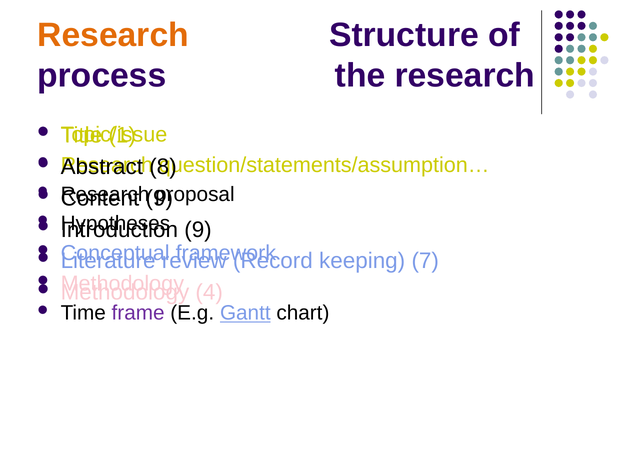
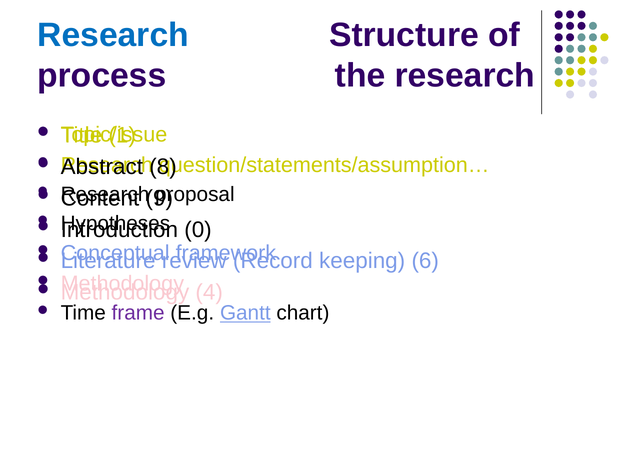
Research at (113, 35) colour: orange -> blue
9 at (198, 229): 9 -> 0
7: 7 -> 6
